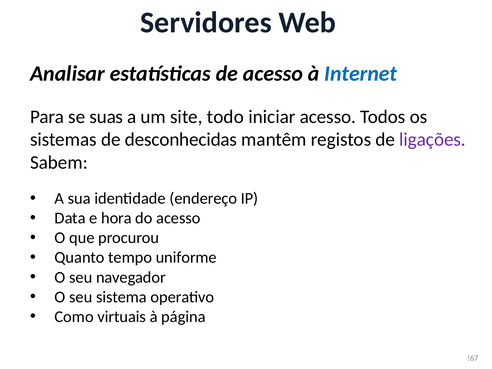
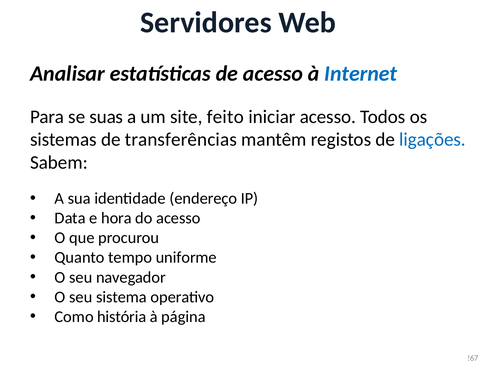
todo: todo -> feito
desconhecidas: desconhecidas -> transferências
ligações colour: purple -> blue
virtuais: virtuais -> história
